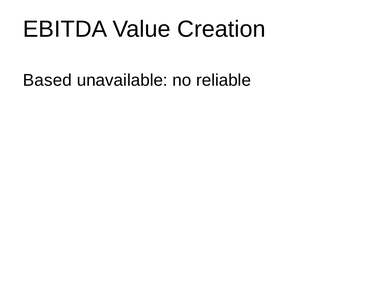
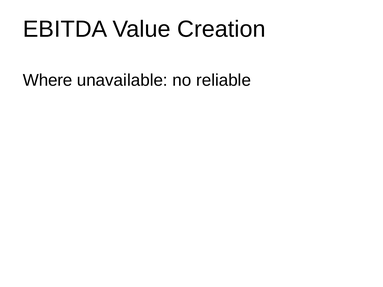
Based: Based -> Where
